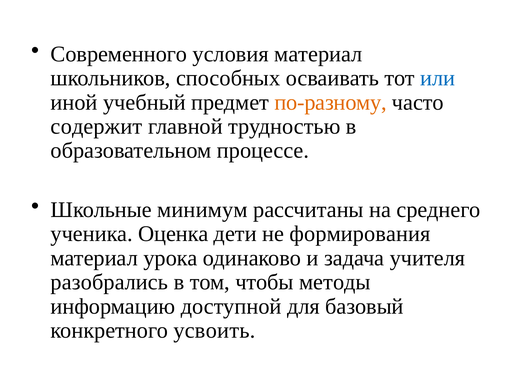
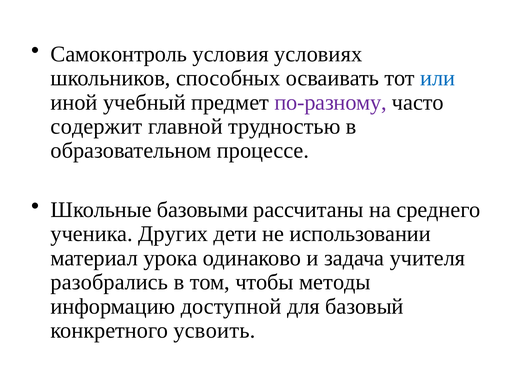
Современного: Современного -> Самоконтроль
условия материал: материал -> условиях
по-разному colour: orange -> purple
минимум: минимум -> базовыми
Оценка: Оценка -> Других
формирования: формирования -> использовании
